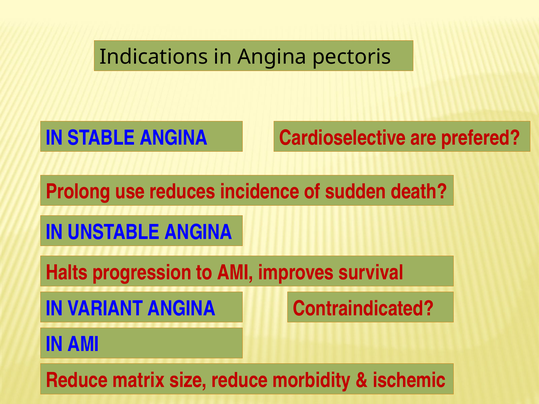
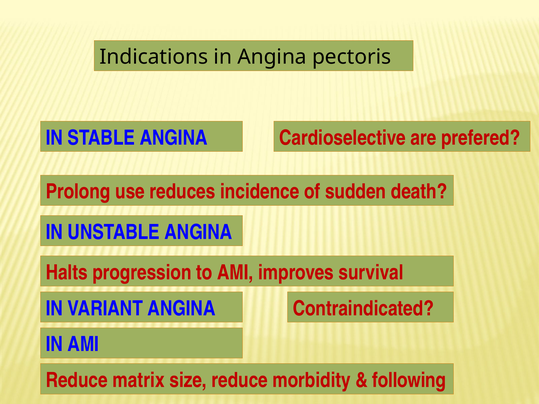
ischemic: ischemic -> following
